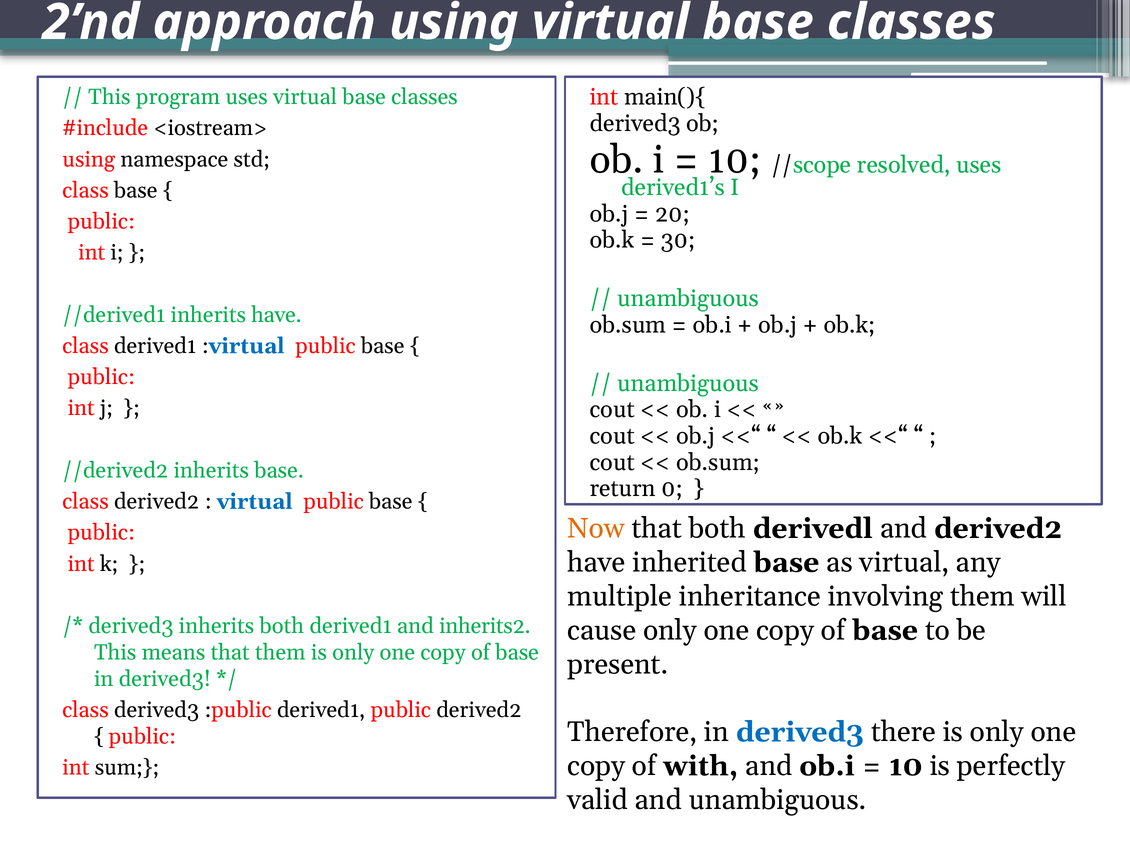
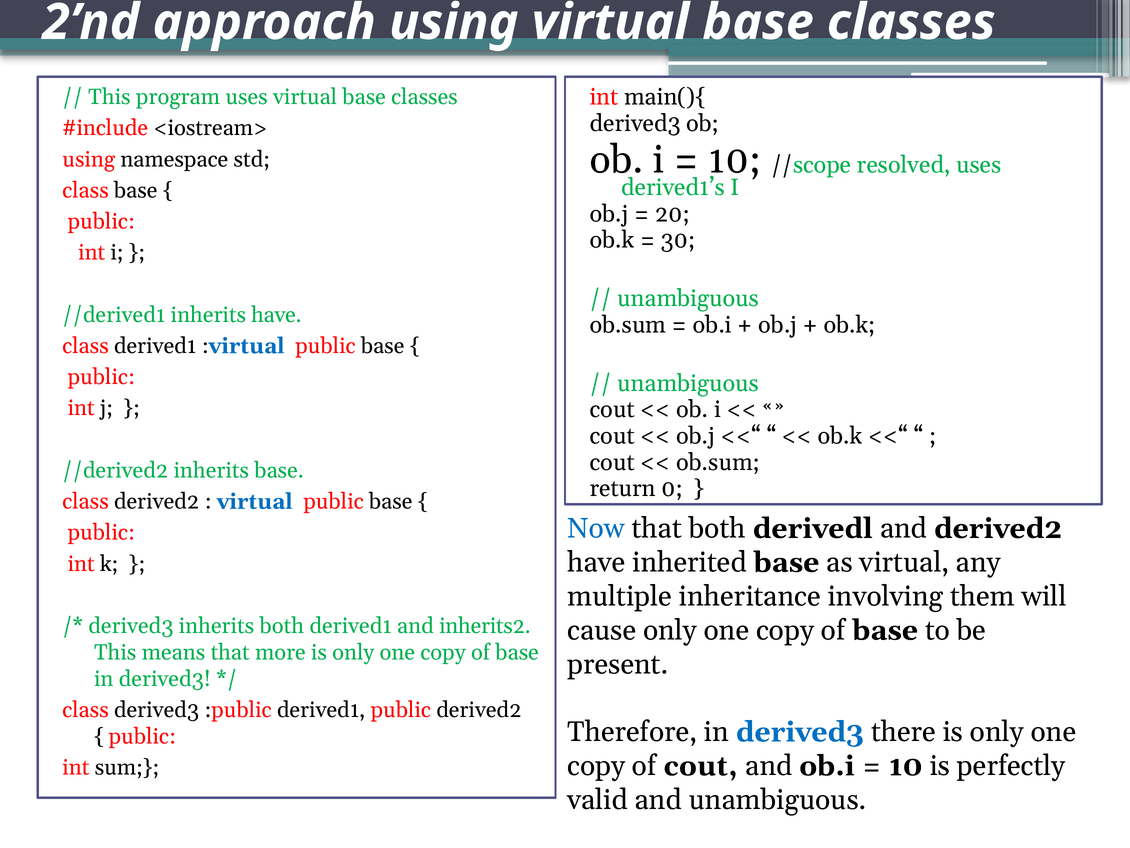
Now colour: orange -> blue
that them: them -> more
of with: with -> cout
